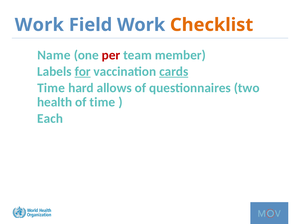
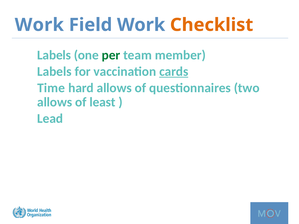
Name at (54, 55): Name -> Labels
per colour: red -> green
for underline: present -> none
health at (55, 102): health -> allows
of time: time -> least
Each: Each -> Lead
